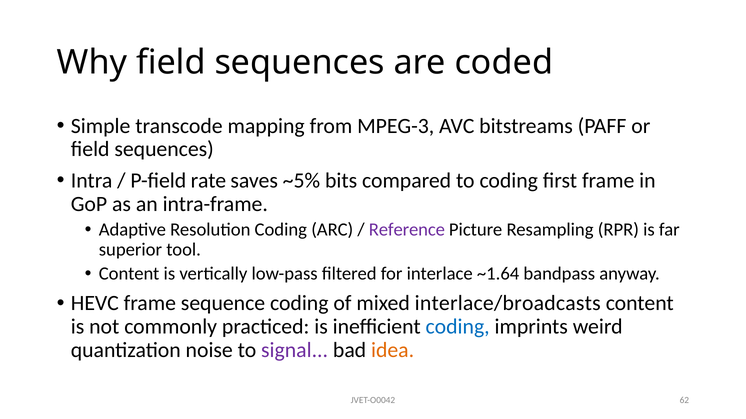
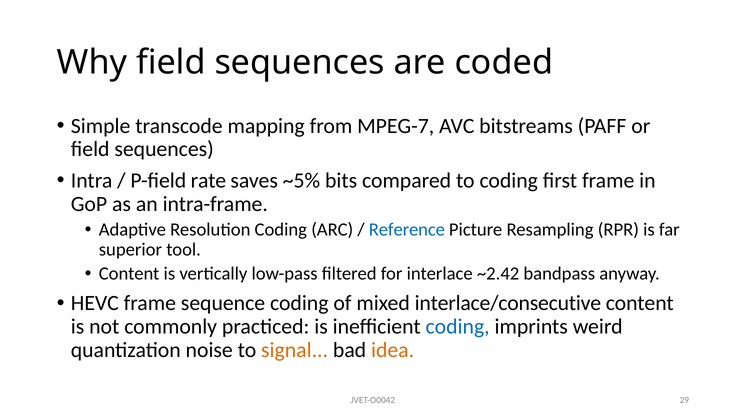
MPEG-3: MPEG-3 -> MPEG-7
Reference colour: purple -> blue
~1.64: ~1.64 -> ~2.42
interlace/broadcasts: interlace/broadcasts -> interlace/consecutive
signal colour: purple -> orange
62: 62 -> 29
